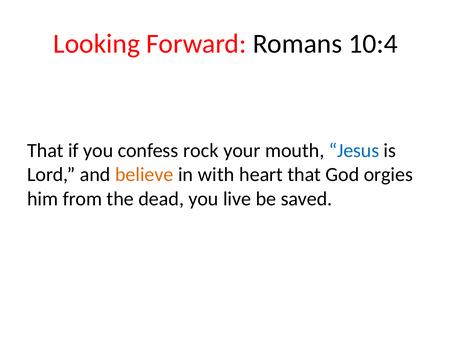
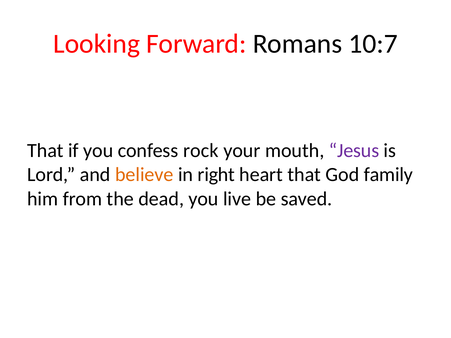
10:4: 10:4 -> 10:7
Jesus colour: blue -> purple
with: with -> right
orgies: orgies -> family
